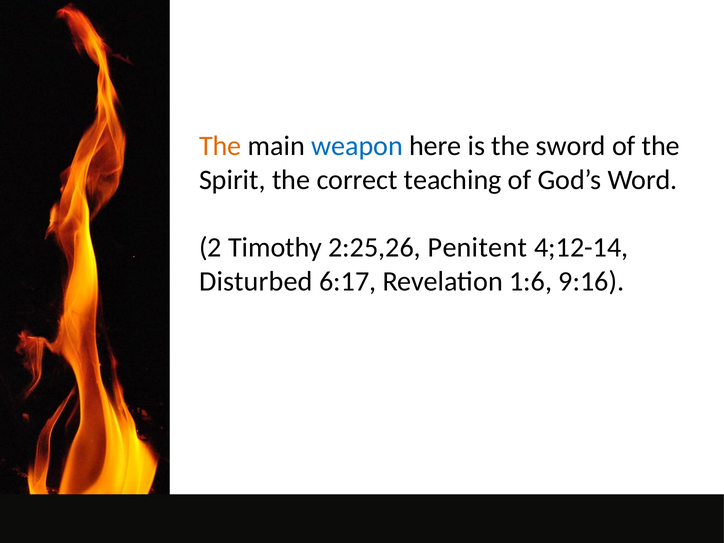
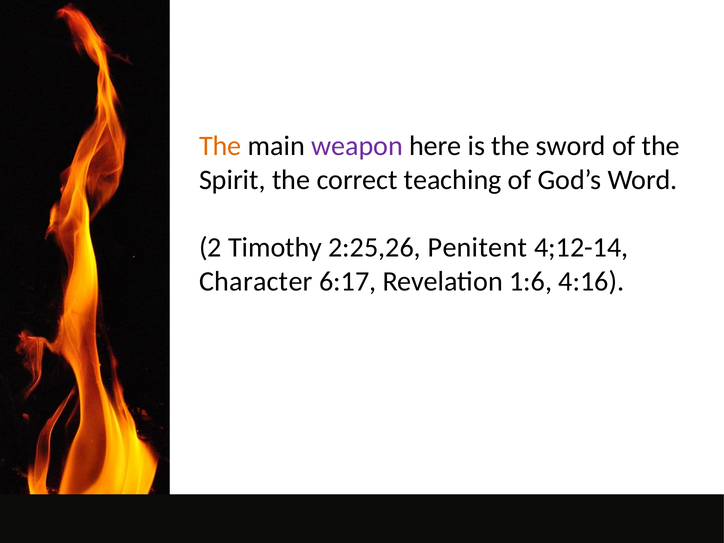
weapon colour: blue -> purple
Disturbed: Disturbed -> Character
9:16: 9:16 -> 4:16
